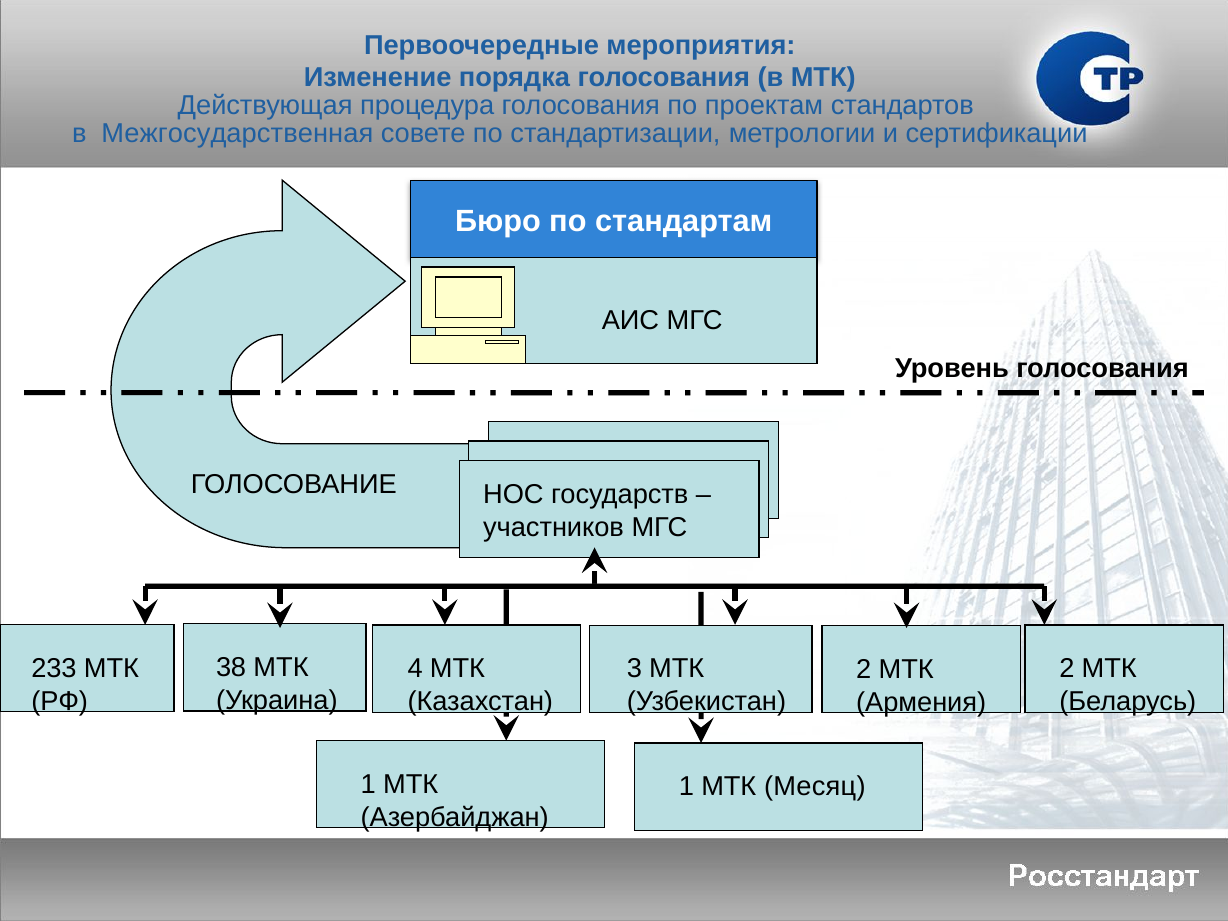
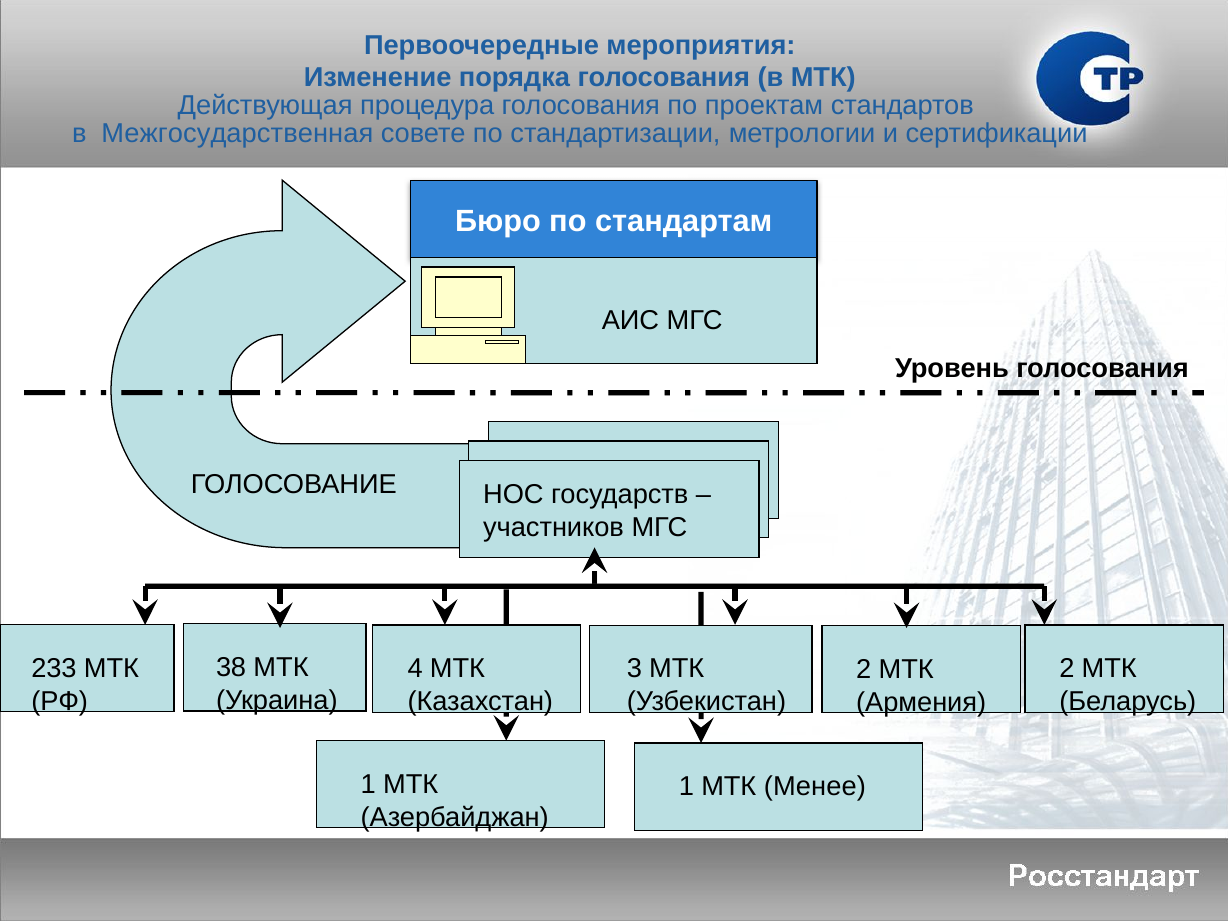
Месяц: Месяц -> Менее
